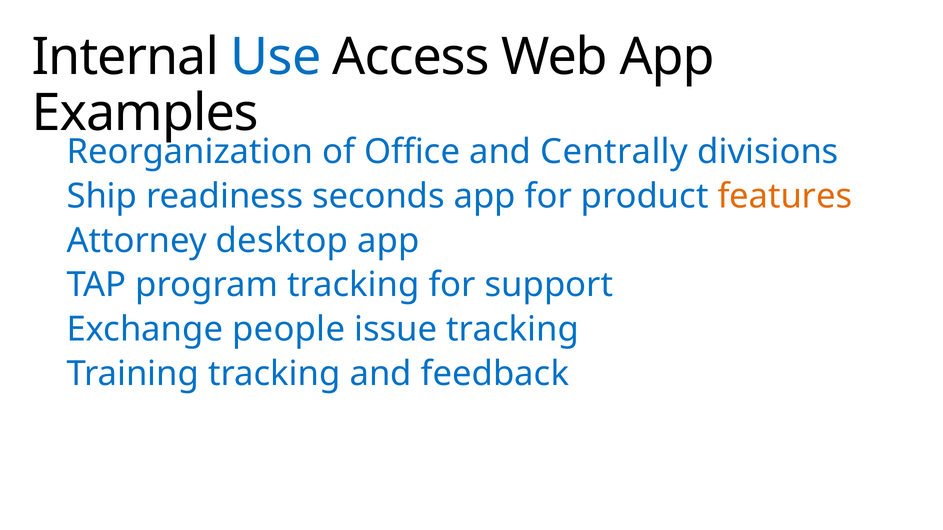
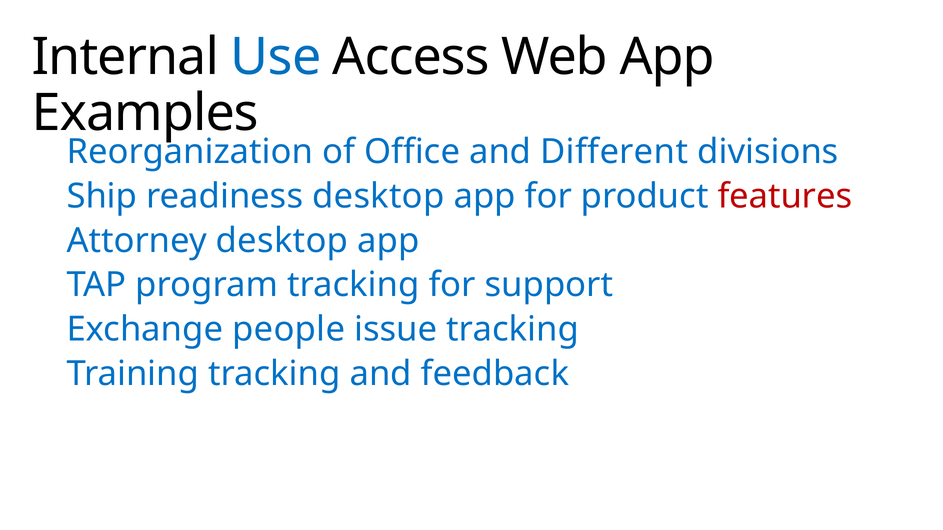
Centrally: Centrally -> Different
readiness seconds: seconds -> desktop
features colour: orange -> red
